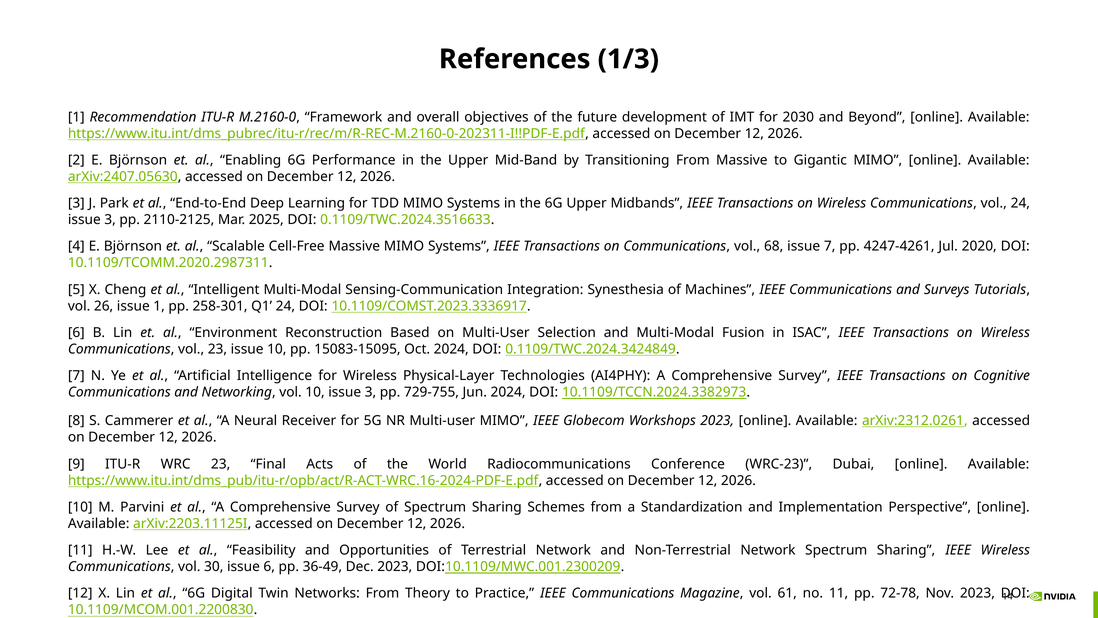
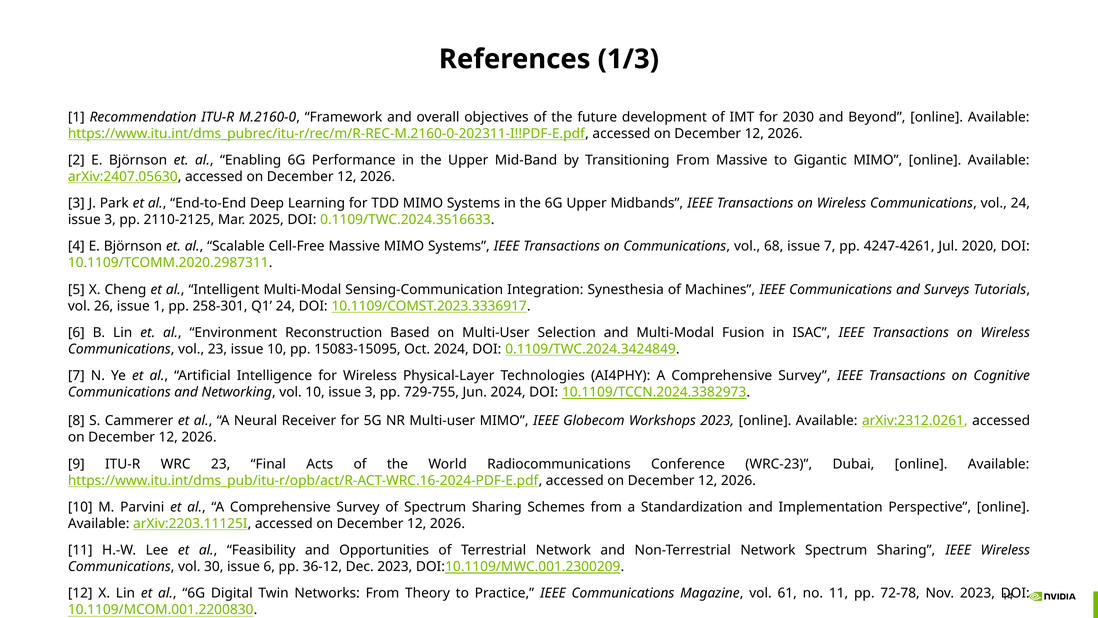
36-49: 36-49 -> 36-12
